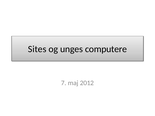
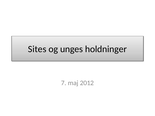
computere: computere -> holdninger
